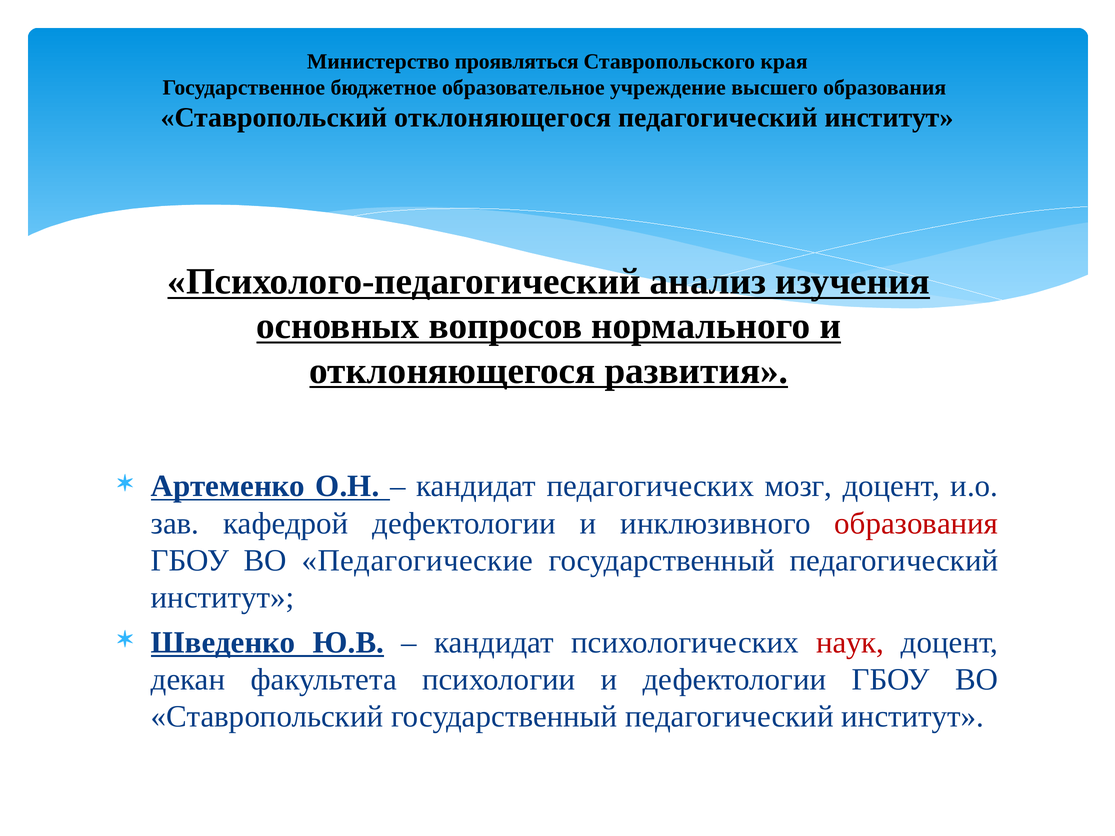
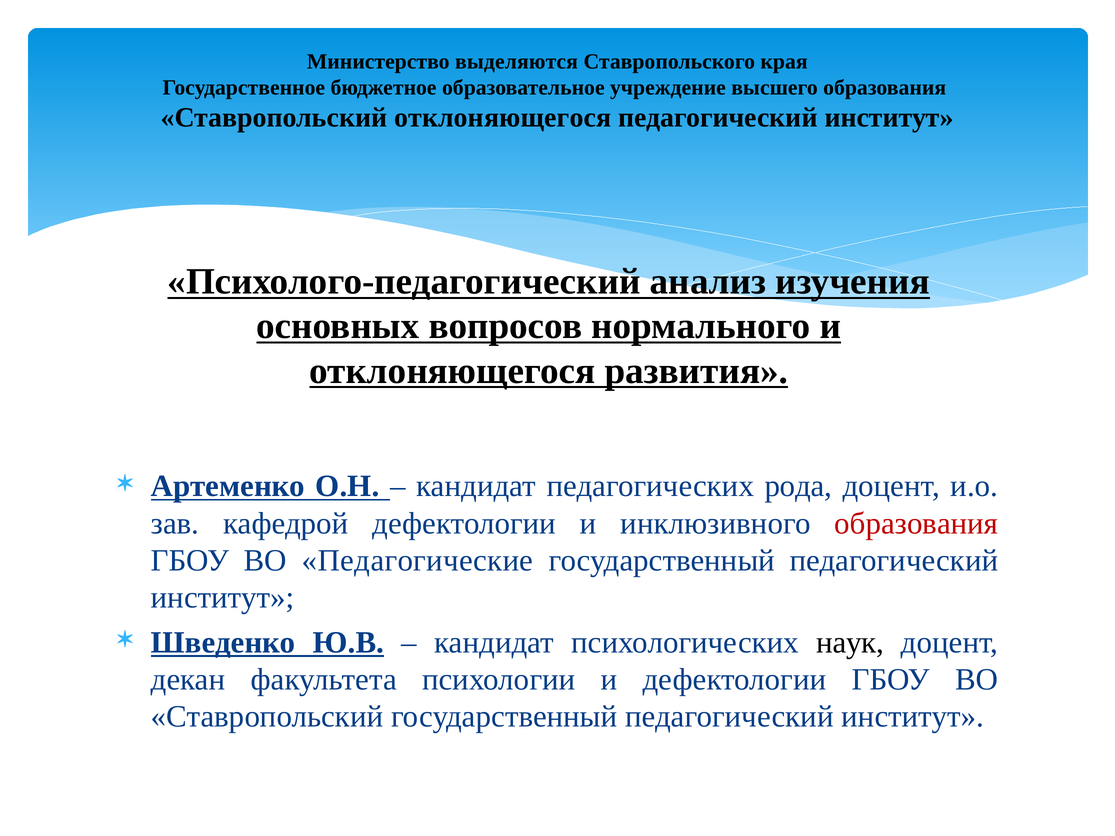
проявляться: проявляться -> выделяются
мозг: мозг -> рода
наук colour: red -> black
